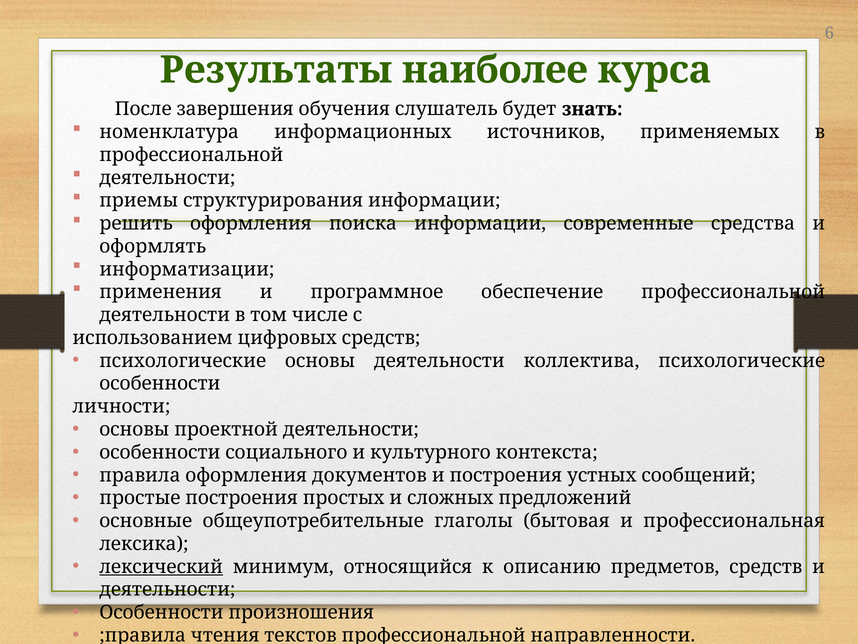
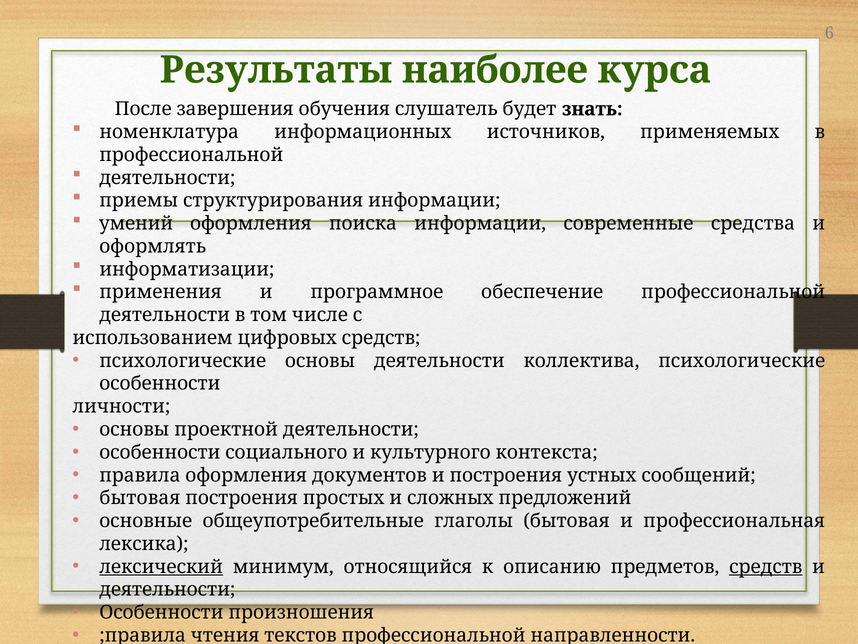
решить: решить -> умений
простые at (140, 498): простые -> бытовая
средств at (766, 566) underline: none -> present
